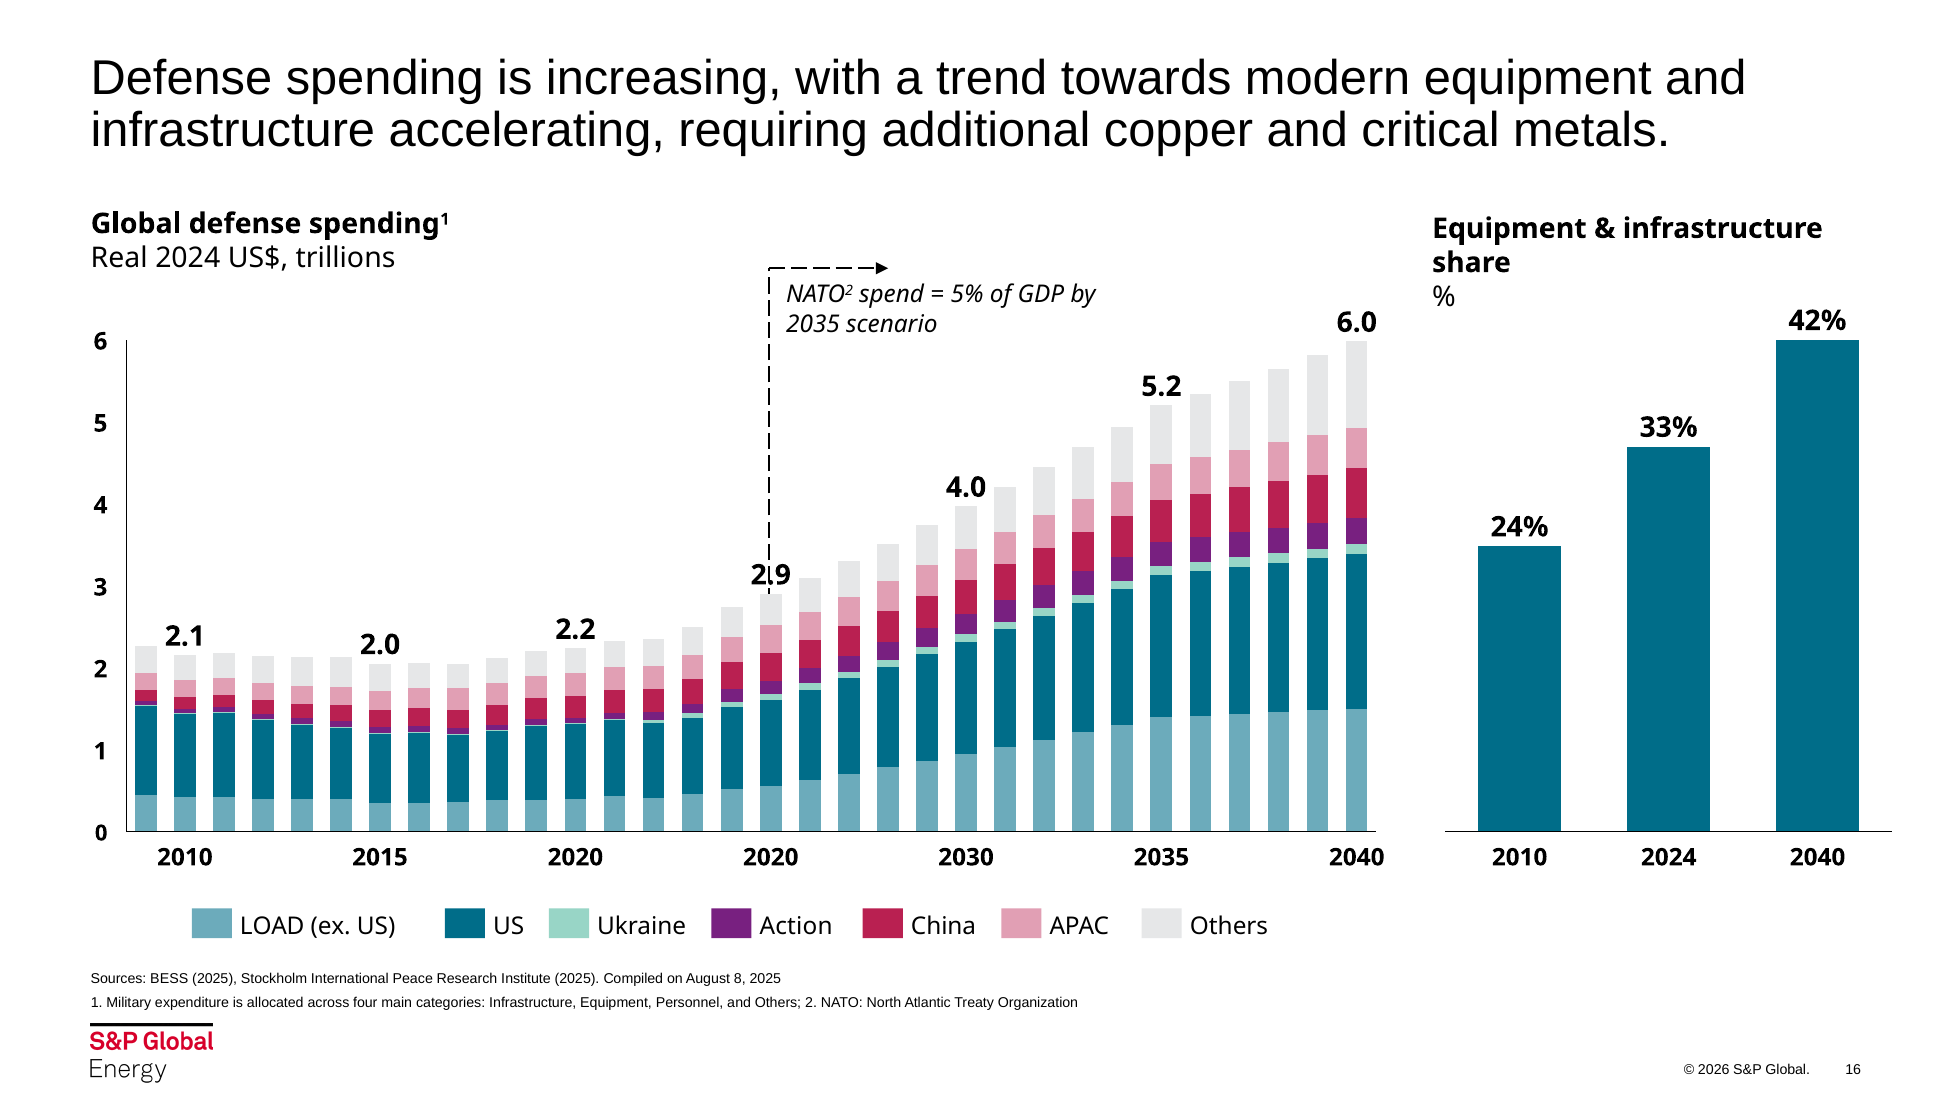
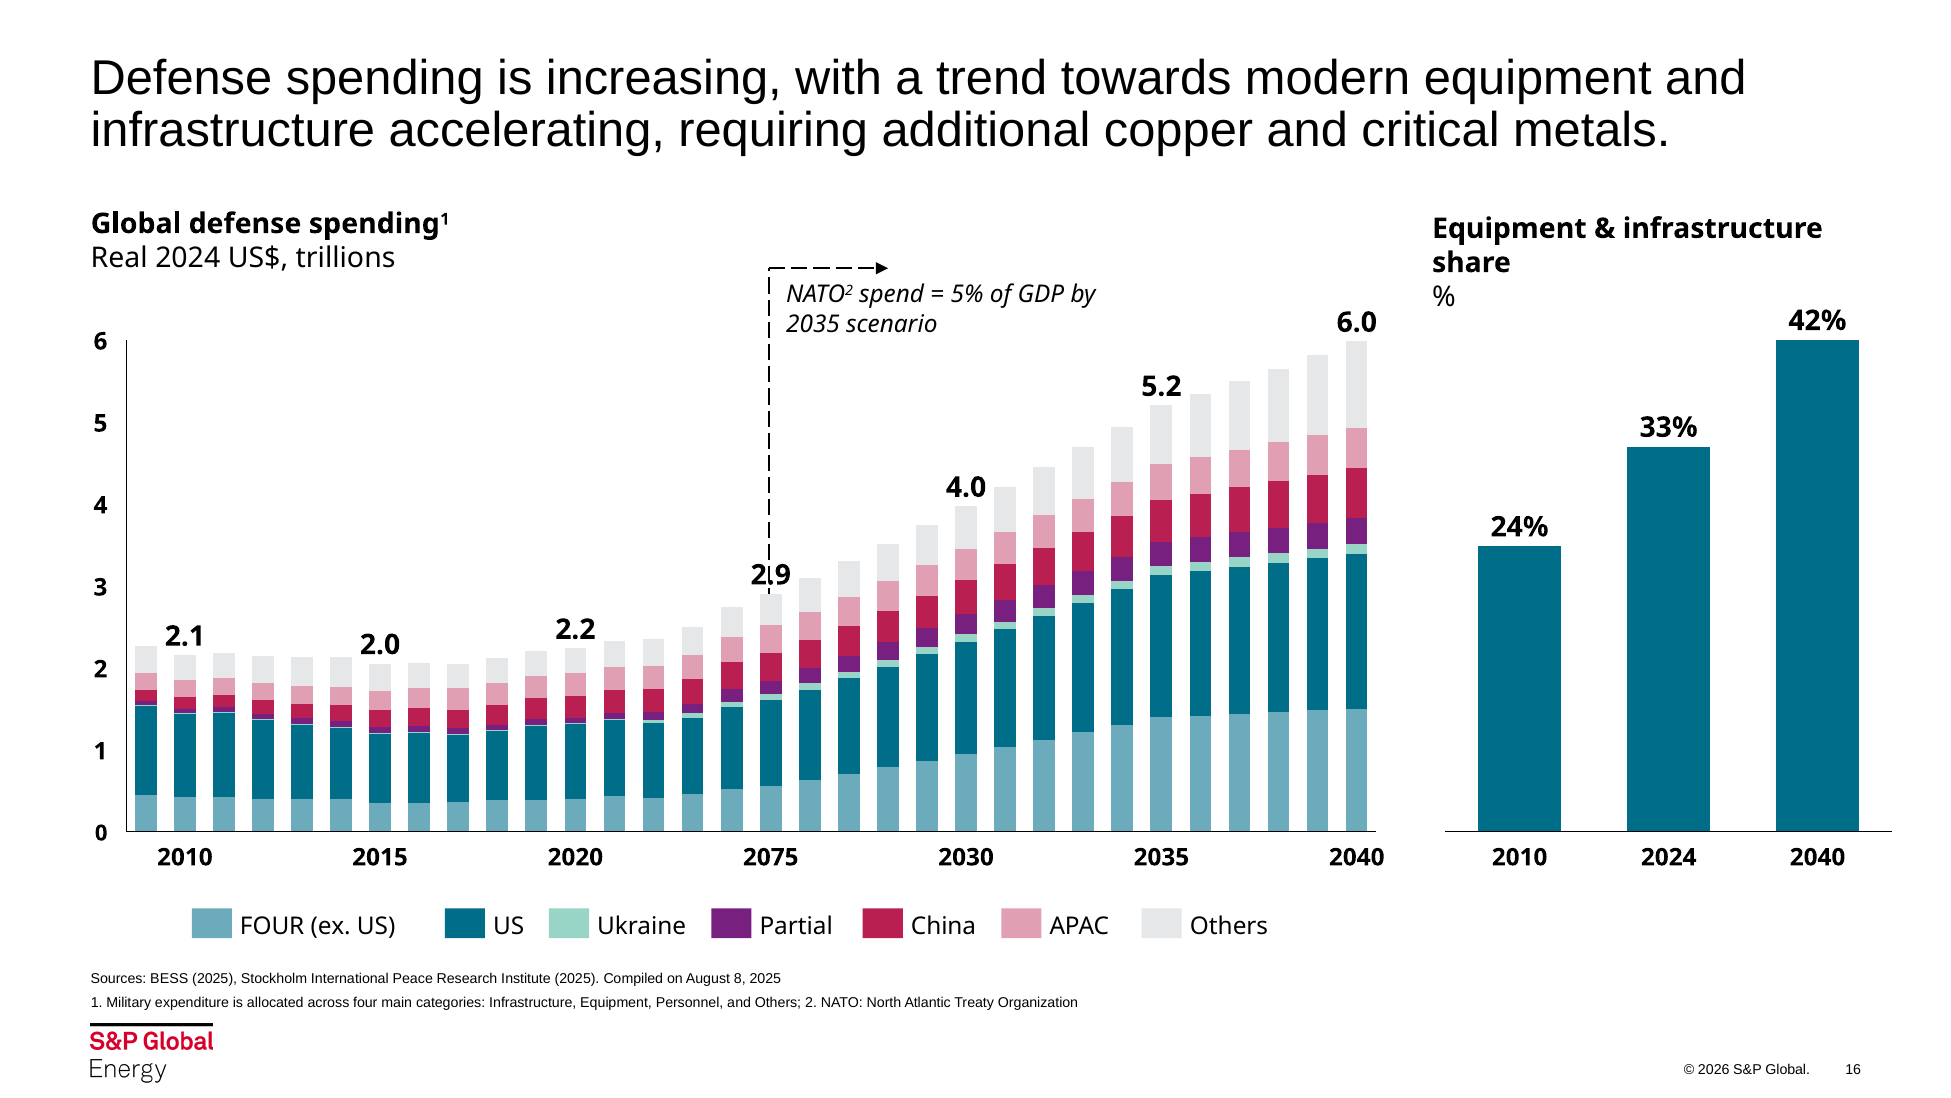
2020 2020: 2020 -> 2075
LOAD at (272, 926): LOAD -> FOUR
Action: Action -> Partial
